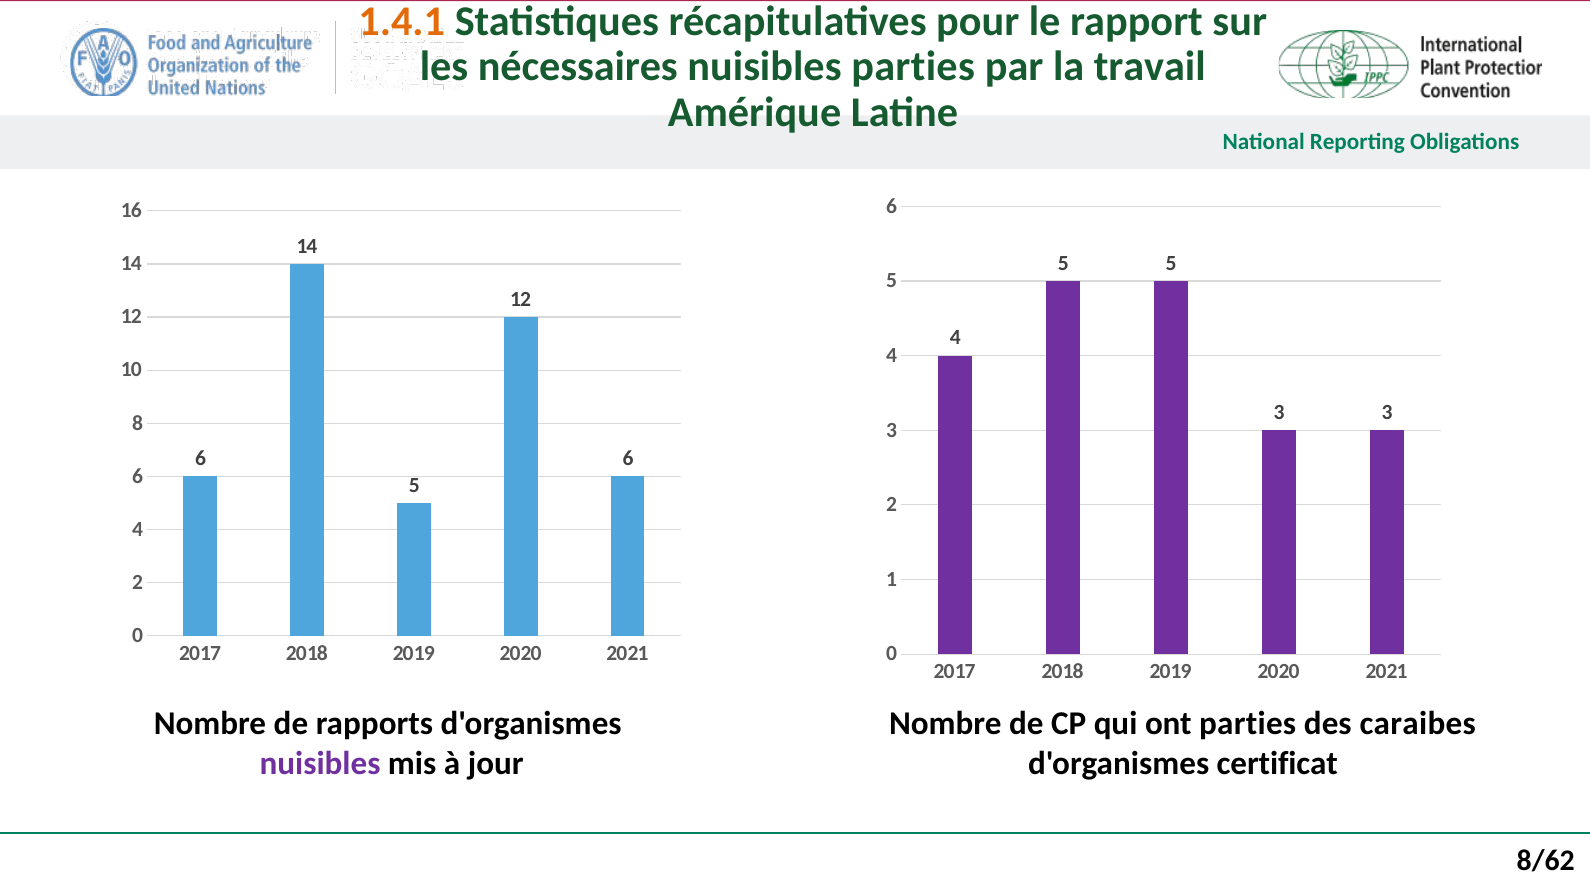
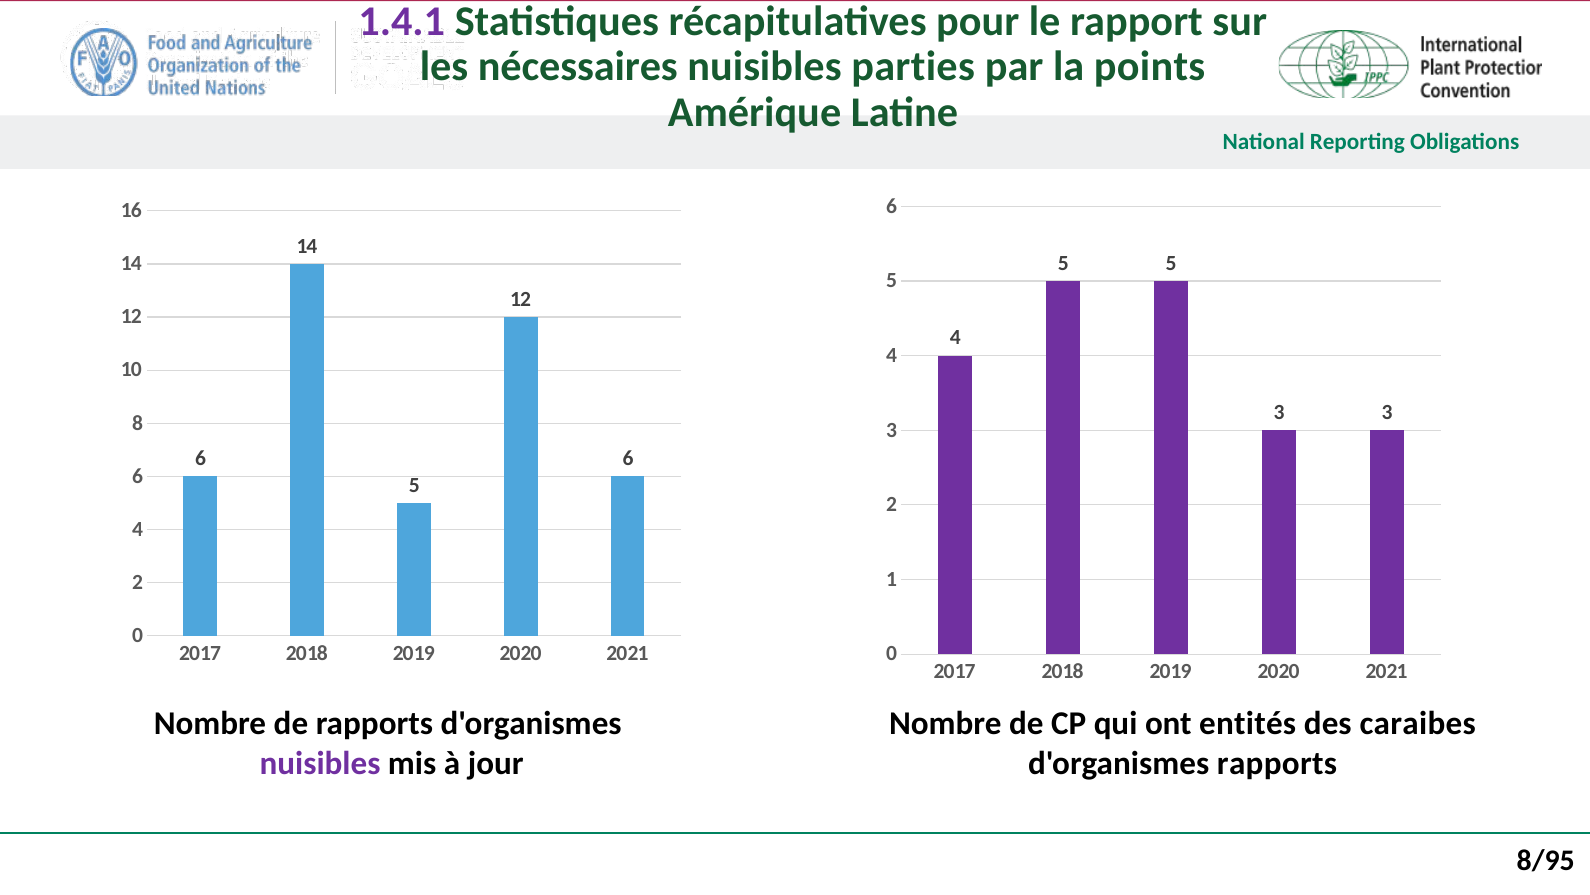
1.4.1 colour: orange -> purple
travail: travail -> points
ont parties: parties -> entités
d'organismes certificat: certificat -> rapports
8/62: 8/62 -> 8/95
